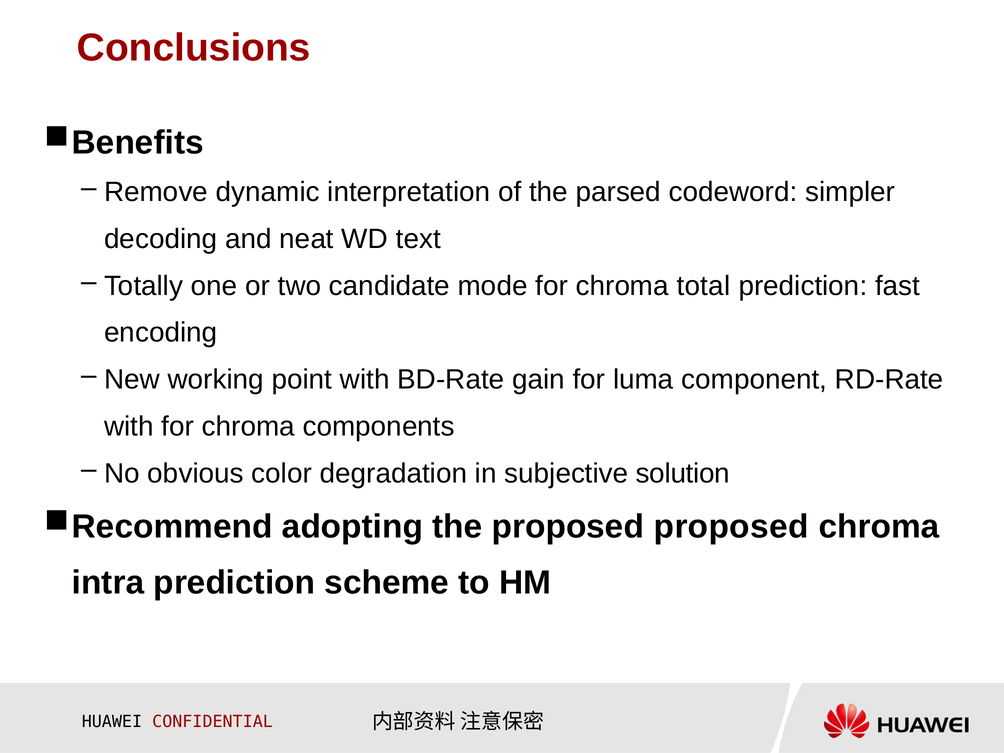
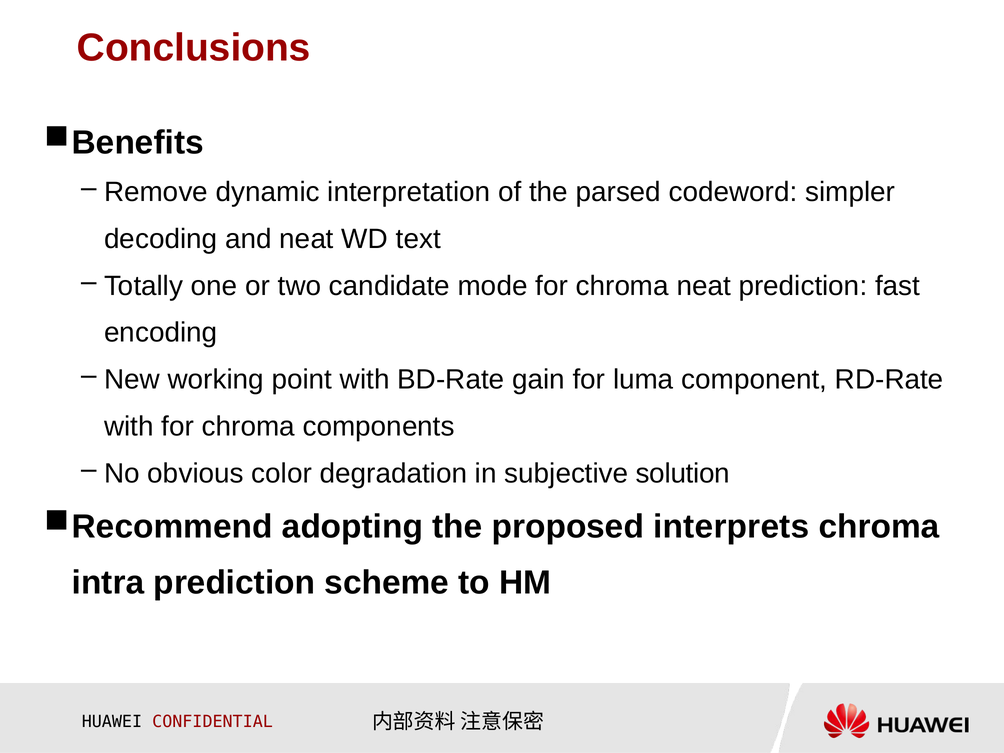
chroma total: total -> neat
proposed proposed: proposed -> interprets
